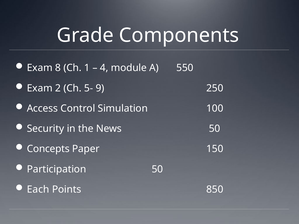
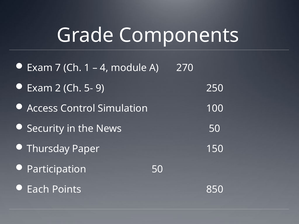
8: 8 -> 7
550: 550 -> 270
Concepts: Concepts -> Thursday
